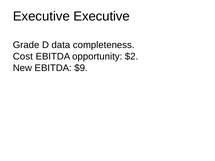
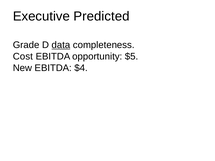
Executive Executive: Executive -> Predicted
data underline: none -> present
$2: $2 -> $5
$9: $9 -> $4
